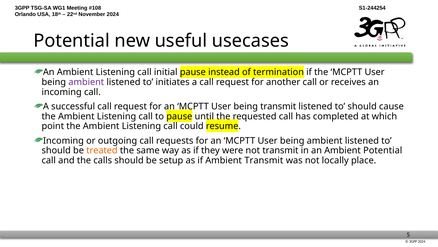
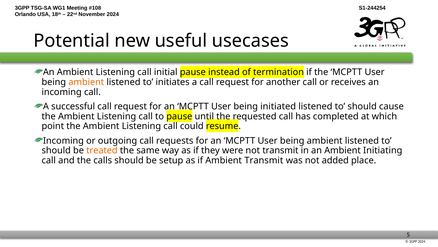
ambient at (86, 82) colour: purple -> orange
being transmit: transmit -> initiated
Ambient Potential: Potential -> Initiating
locally: locally -> added
